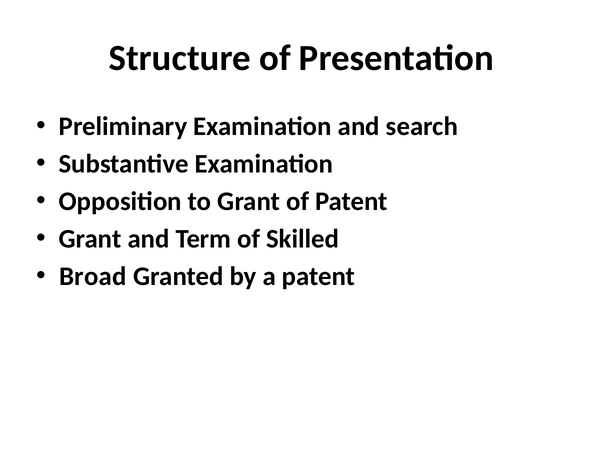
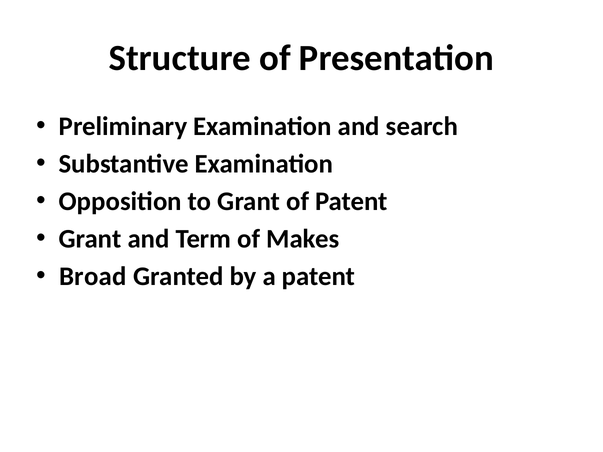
Skilled: Skilled -> Makes
